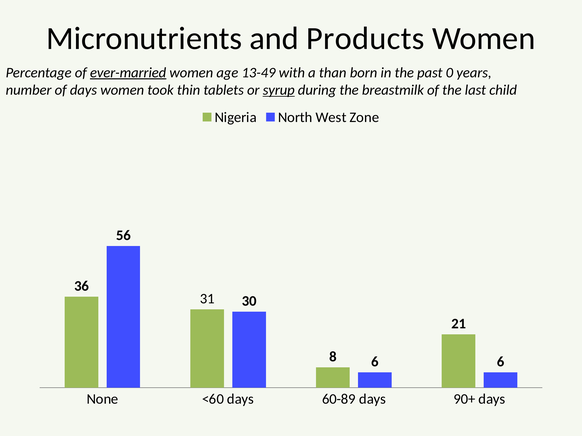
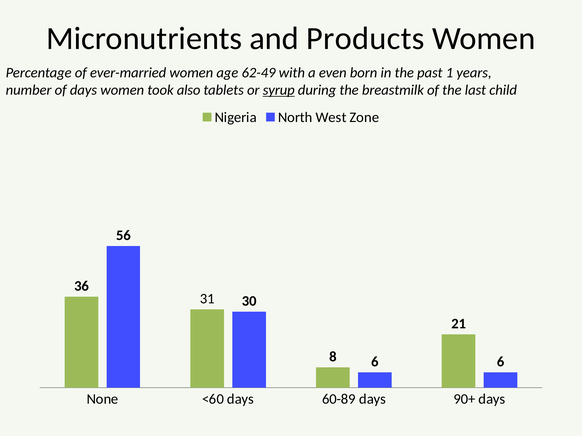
ever-married underline: present -> none
13-49: 13-49 -> 62-49
than: than -> even
0: 0 -> 1
thin: thin -> also
